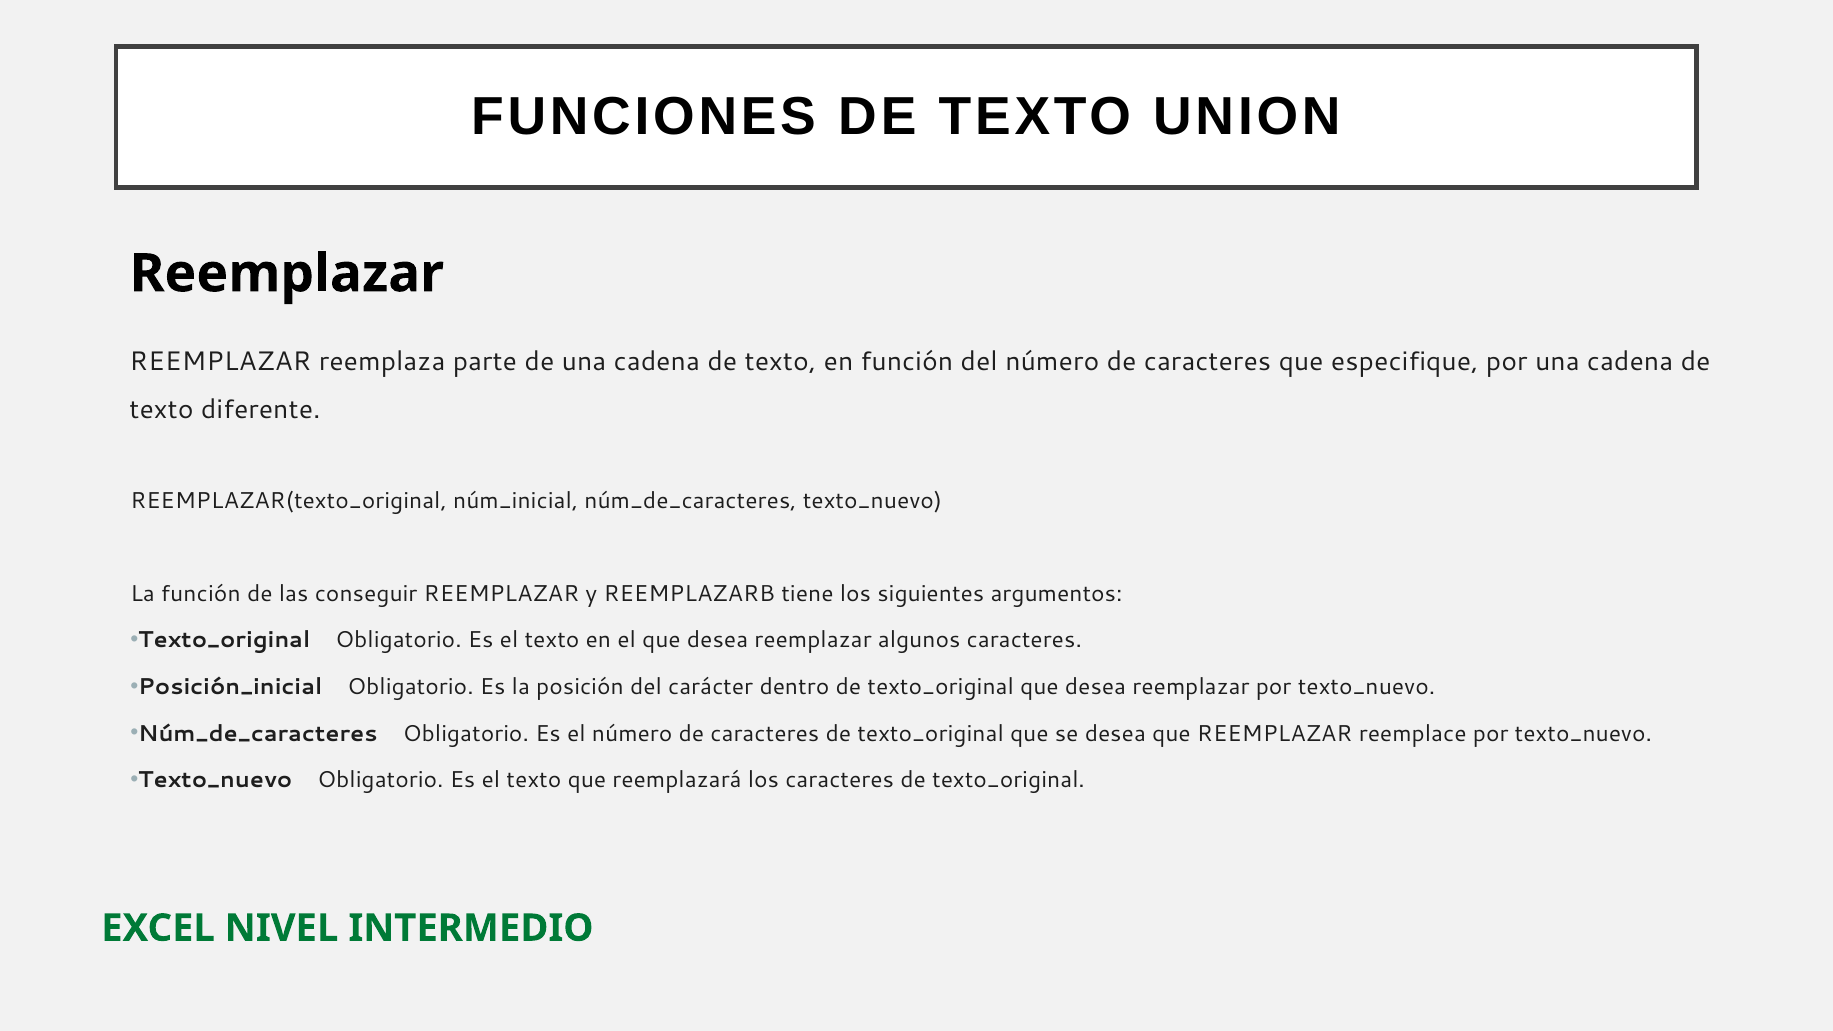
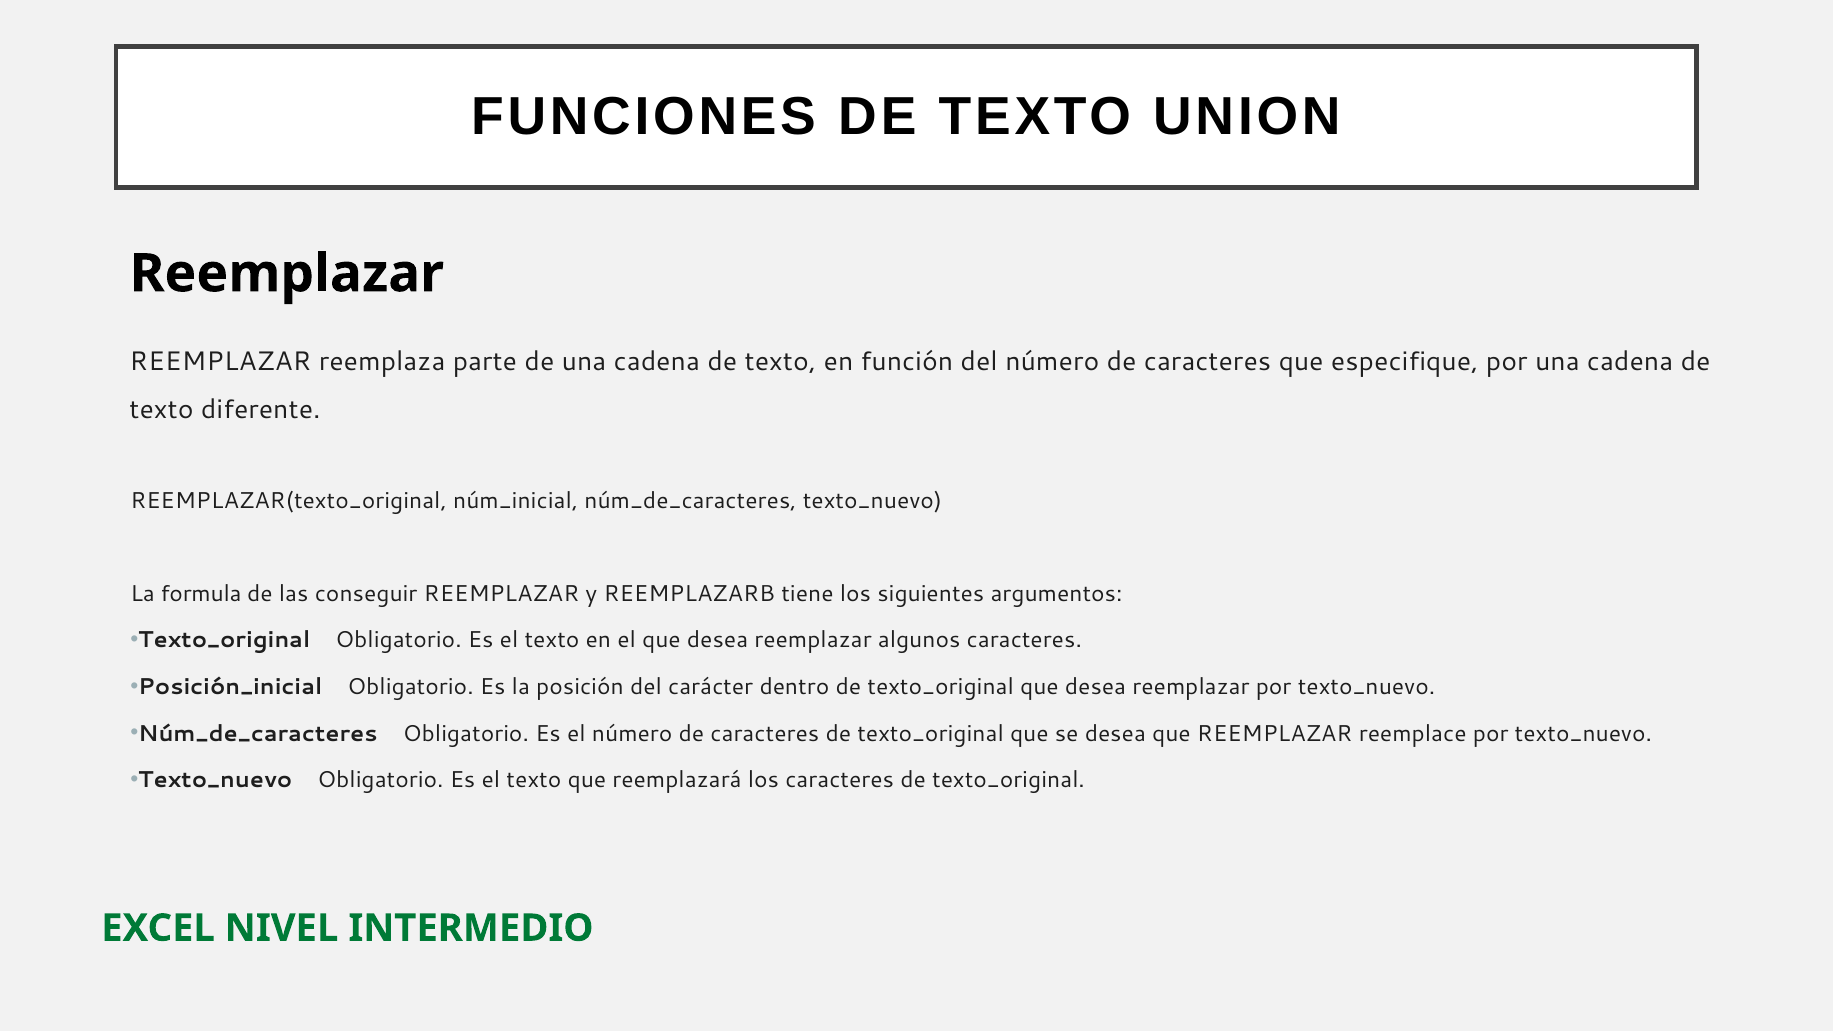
La función: función -> formula
